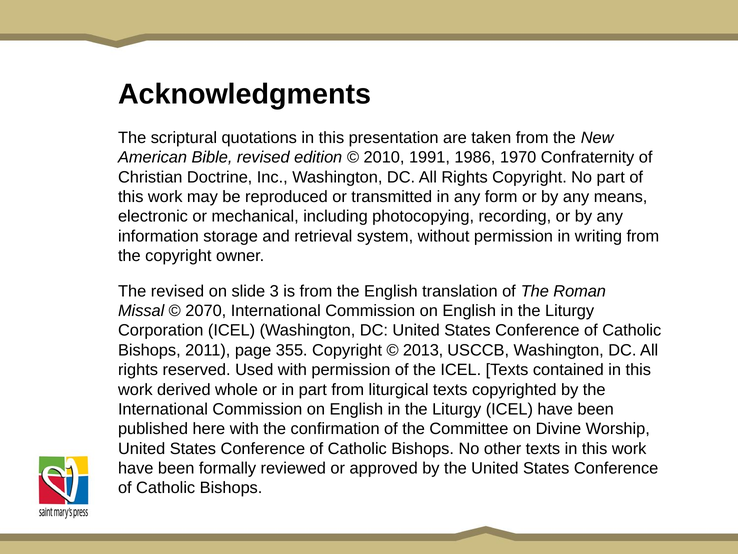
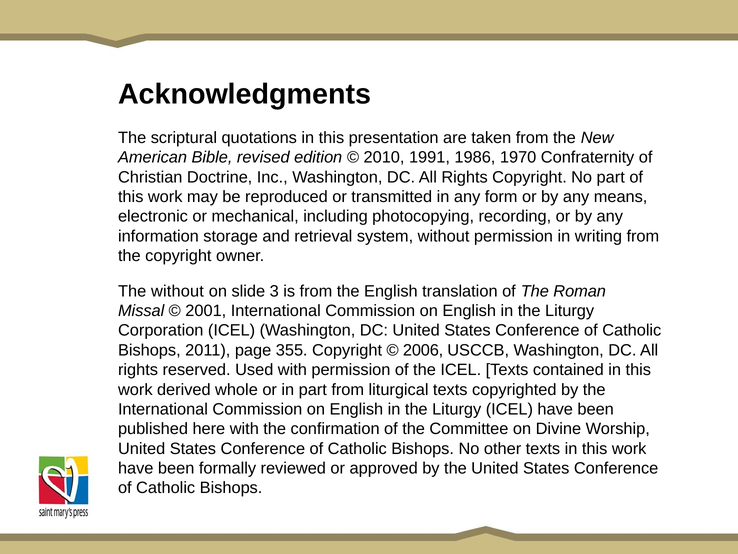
The revised: revised -> without
2070: 2070 -> 2001
2013: 2013 -> 2006
